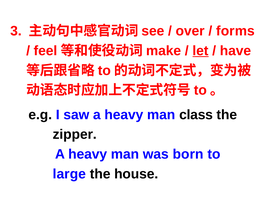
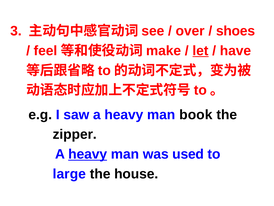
forms: forms -> shoes
class: class -> book
heavy at (88, 154) underline: none -> present
born: born -> used
